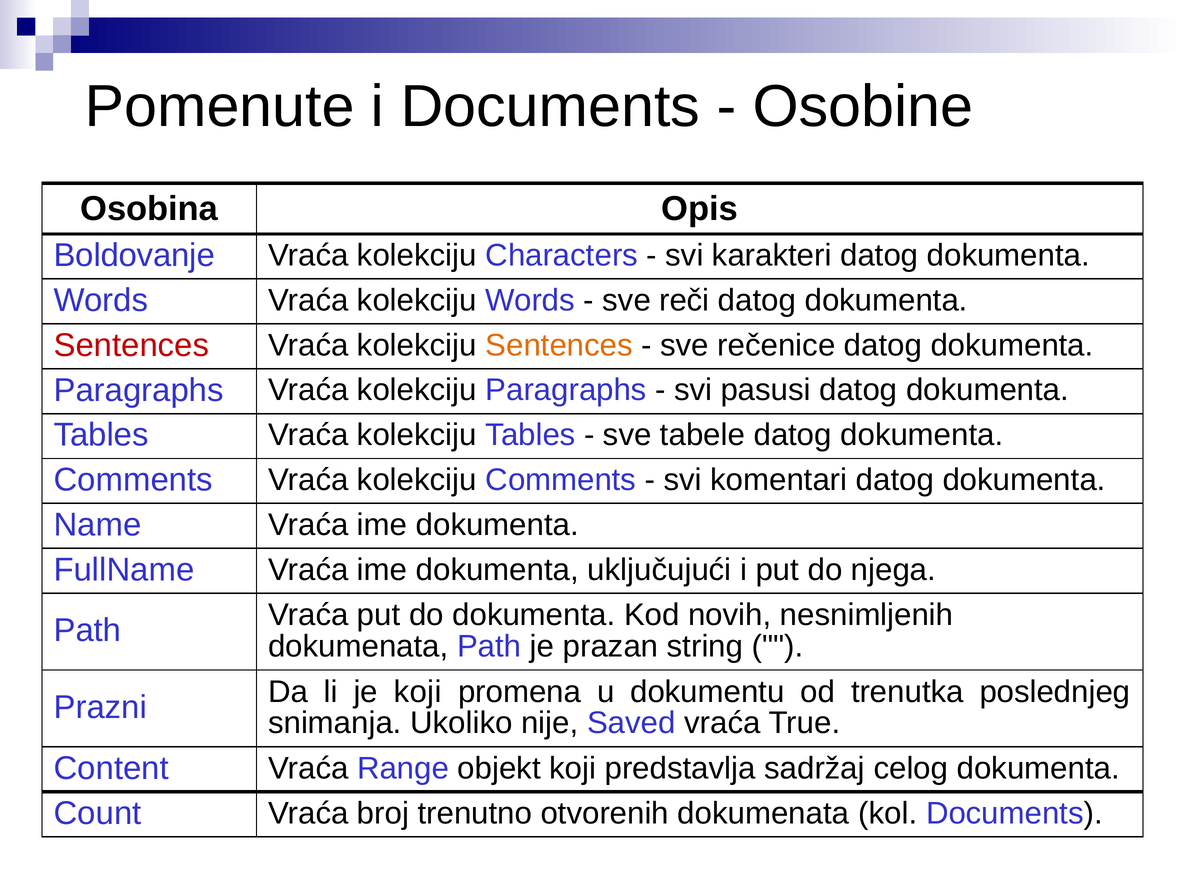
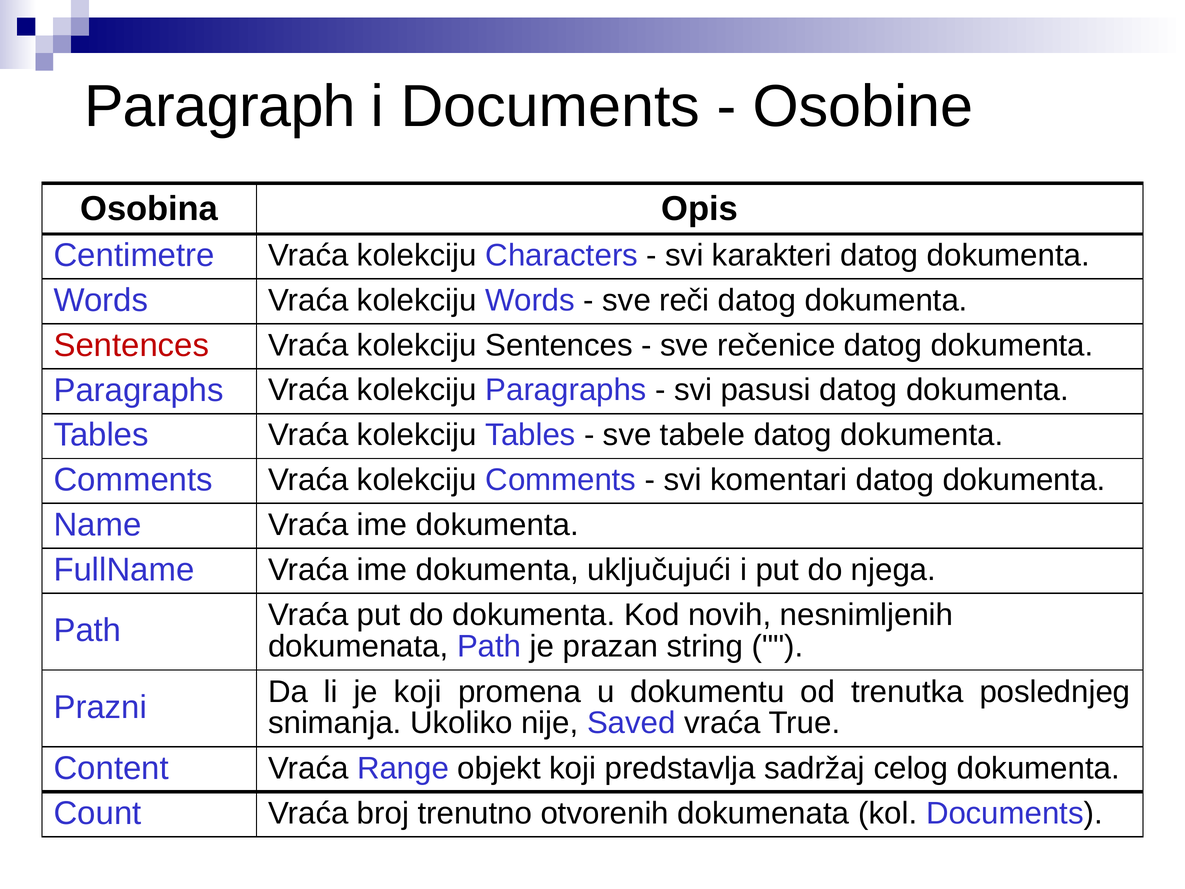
Pomenute: Pomenute -> Paragraph
Boldovanje: Boldovanje -> Centimetre
Sentences at (559, 345) colour: orange -> black
